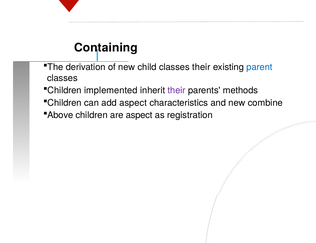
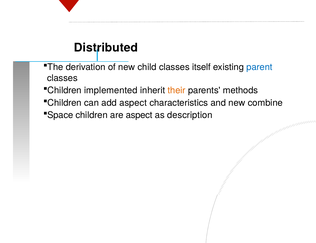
Containing: Containing -> Distributed
classes their: their -> itself
their at (177, 91) colour: purple -> orange
Above: Above -> Space
registration: registration -> description
